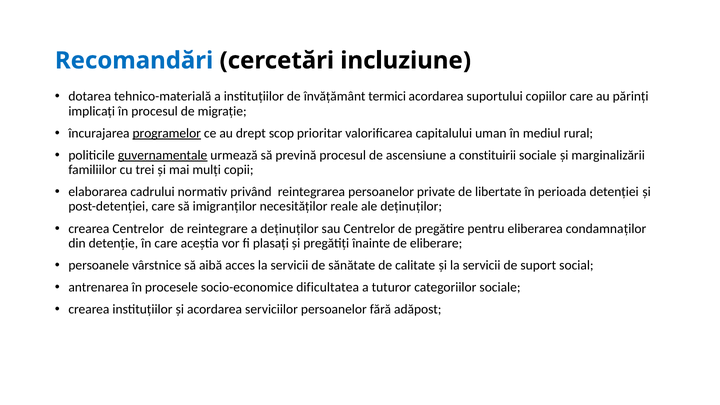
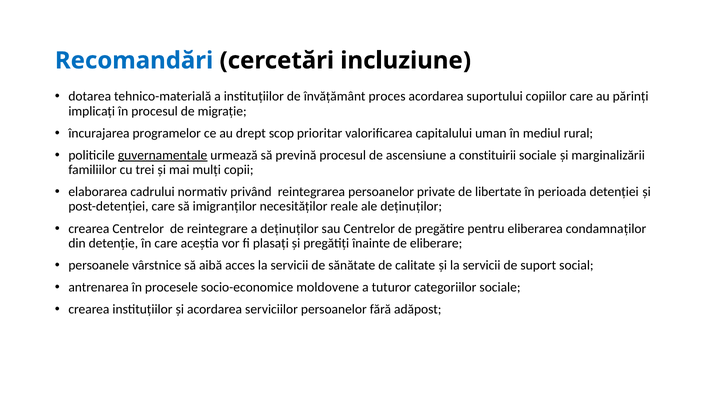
termici: termici -> proces
programelor underline: present -> none
dificultatea: dificultatea -> moldovene
